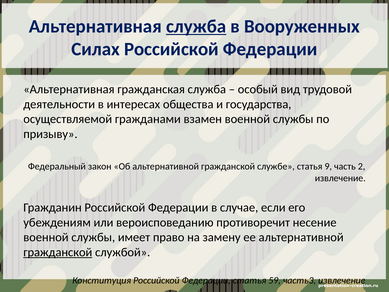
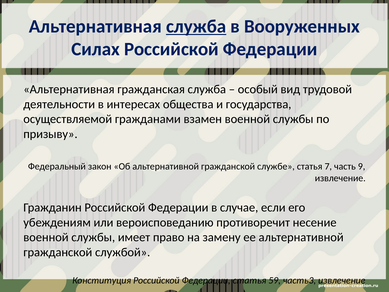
9: 9 -> 7
2: 2 -> 9
гражданской at (58, 252) underline: present -> none
